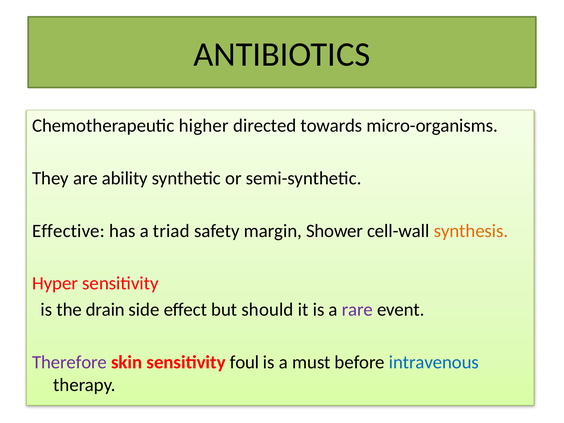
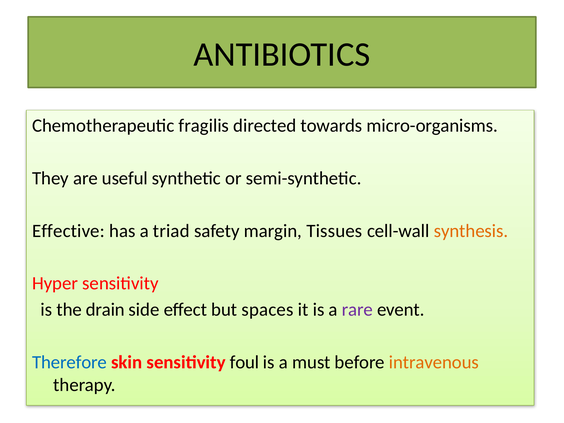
higher: higher -> fragilis
ability: ability -> useful
Shower: Shower -> Tissues
should: should -> spaces
Therefore colour: purple -> blue
intravenous colour: blue -> orange
